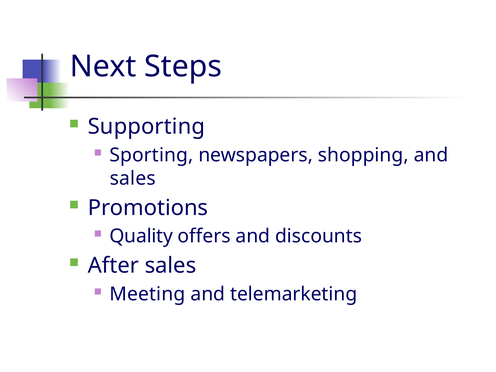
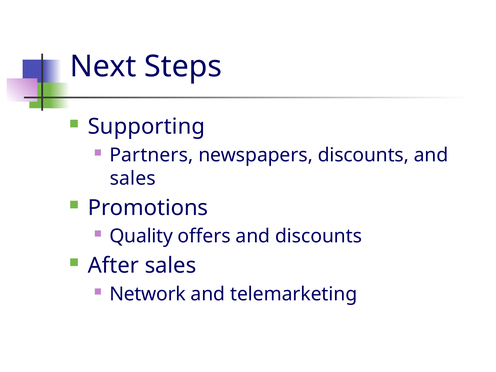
Sporting: Sporting -> Partners
newspapers shopping: shopping -> discounts
Meeting: Meeting -> Network
